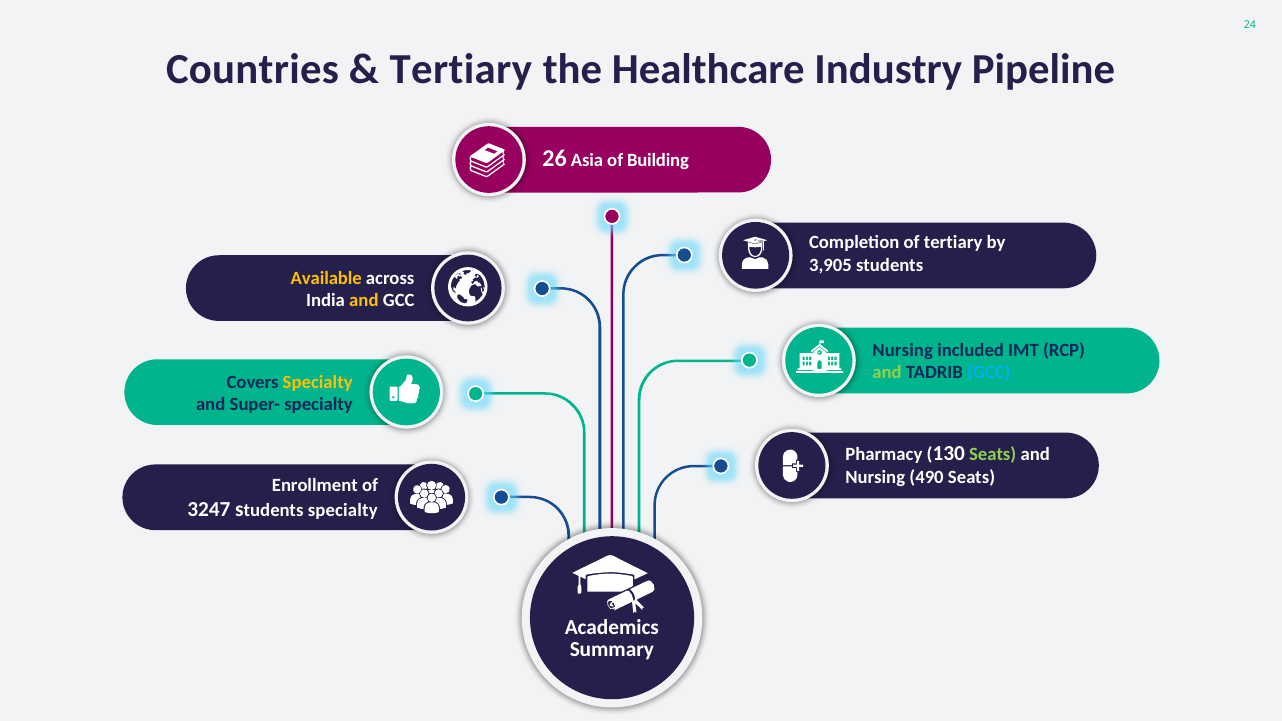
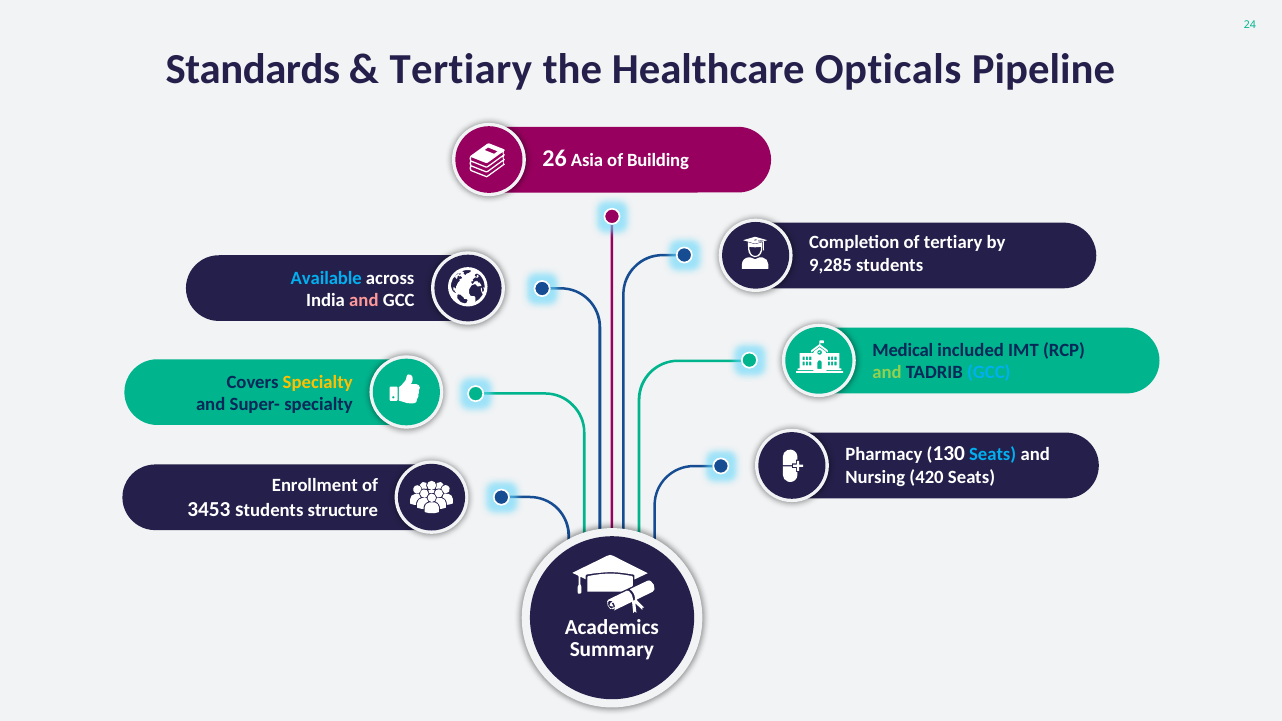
Countries: Countries -> Standards
Industry: Industry -> Opticals
3,905: 3,905 -> 9,285
Available colour: yellow -> light blue
and at (364, 300) colour: yellow -> pink
Nursing at (903, 350): Nursing -> Medical
Seats at (993, 455) colour: light green -> light blue
490: 490 -> 420
3247: 3247 -> 3453
students specialty: specialty -> structure
